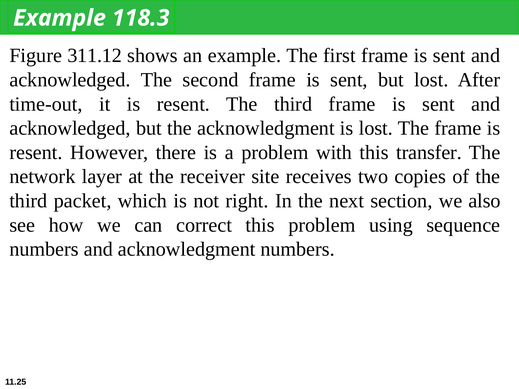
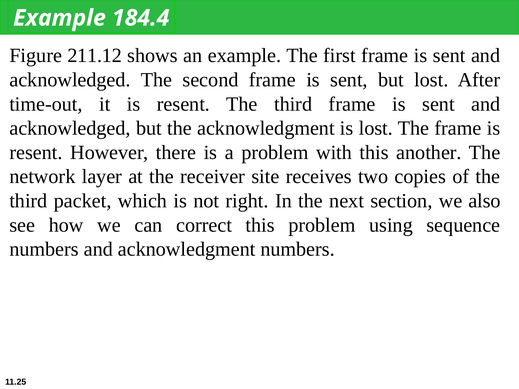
118.3: 118.3 -> 184.4
311.12: 311.12 -> 211.12
transfer: transfer -> another
